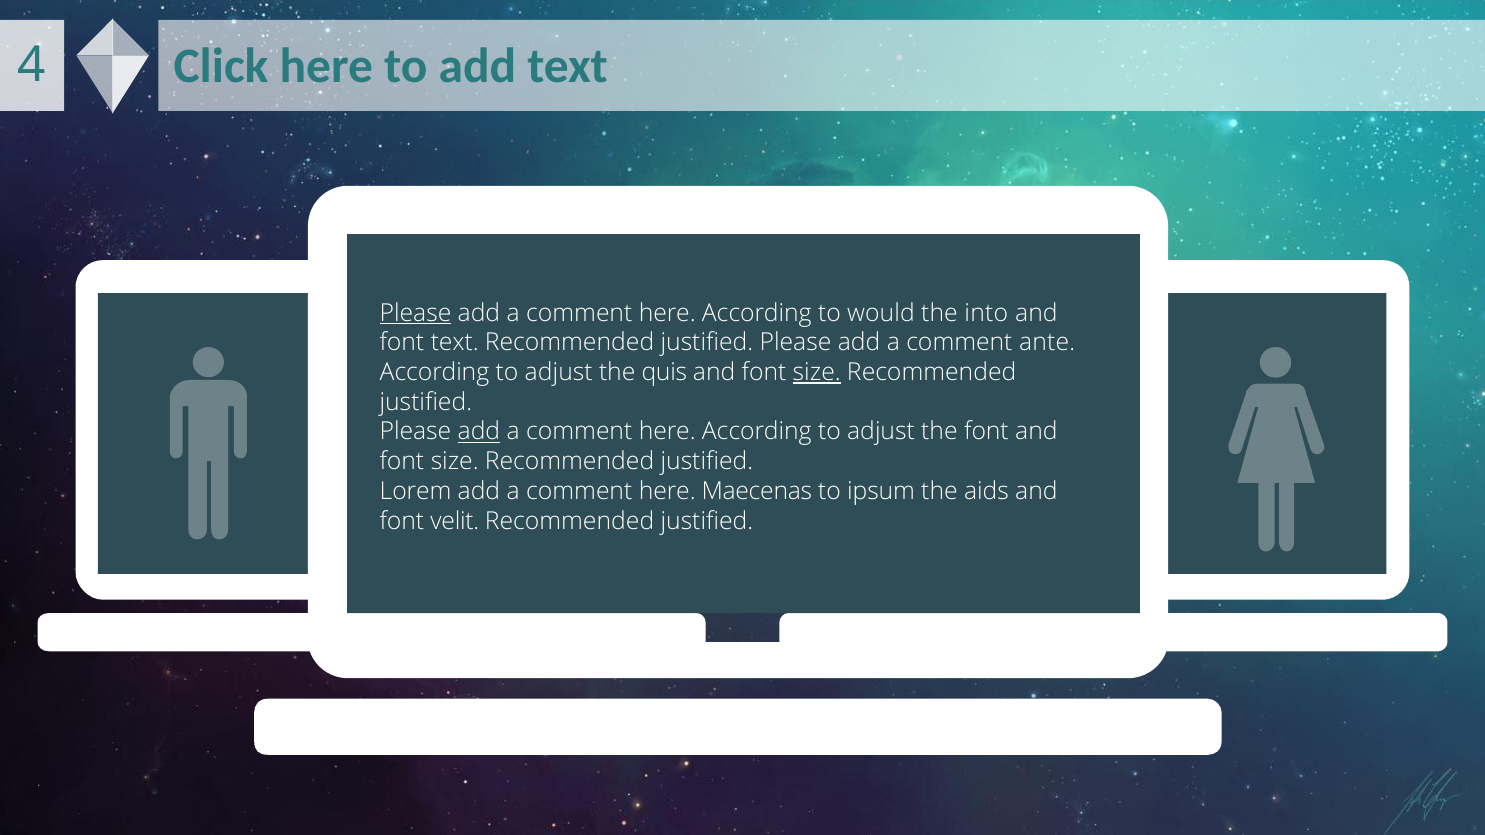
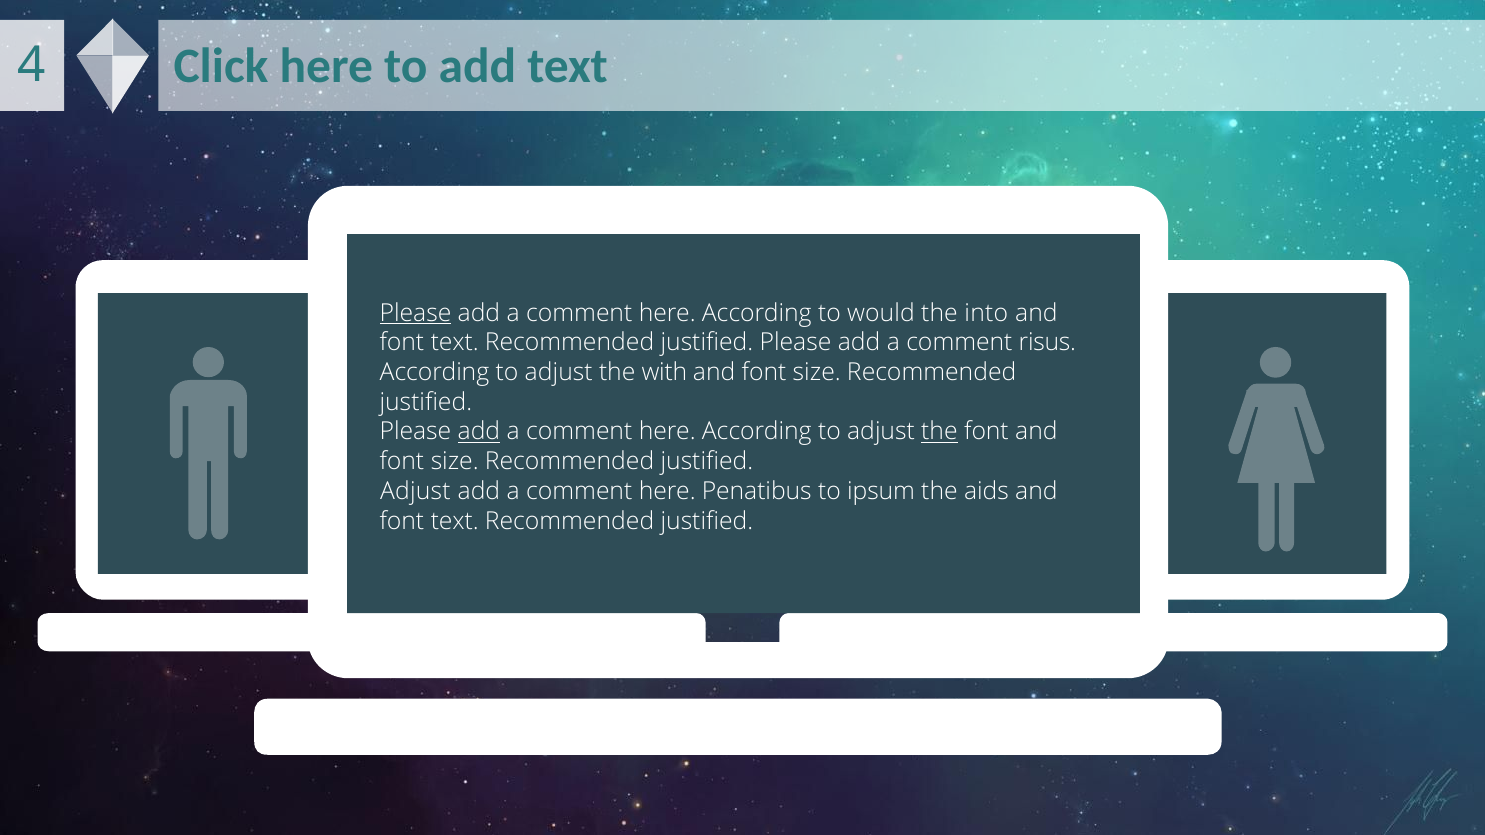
ante: ante -> risus
quis: quis -> with
size at (817, 373) underline: present -> none
the at (939, 432) underline: none -> present
Lorem at (416, 491): Lorem -> Adjust
Maecenas: Maecenas -> Penatibus
velit at (455, 521): velit -> text
